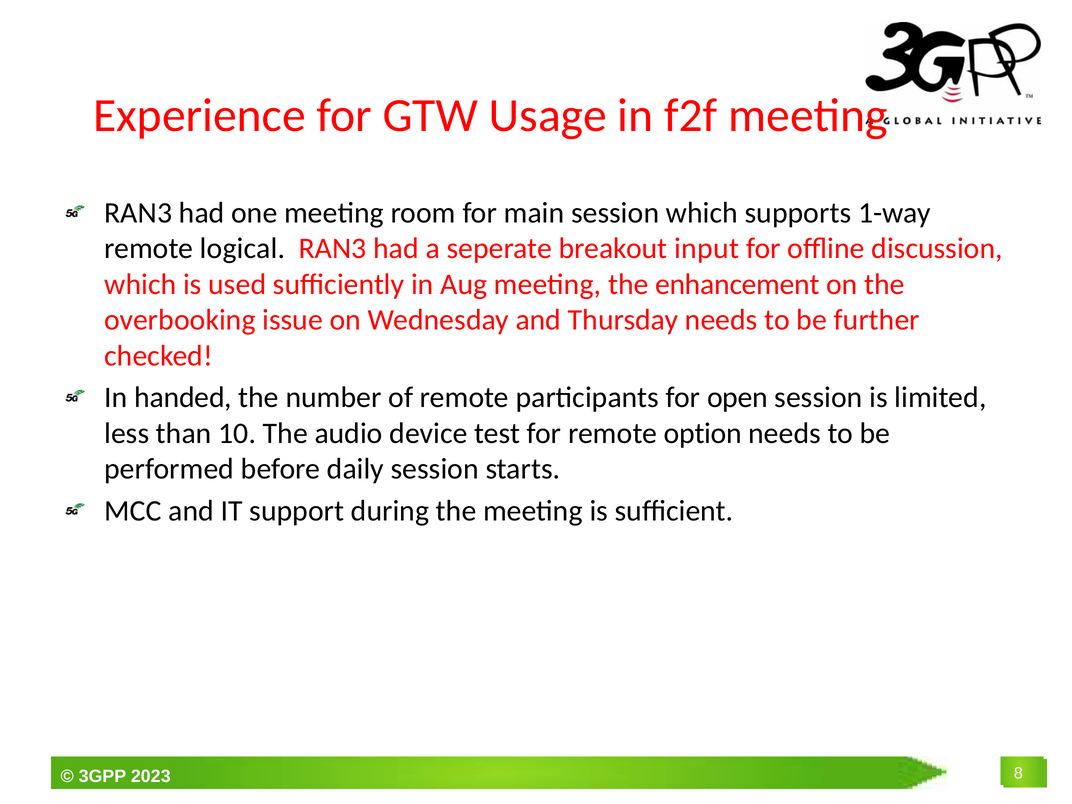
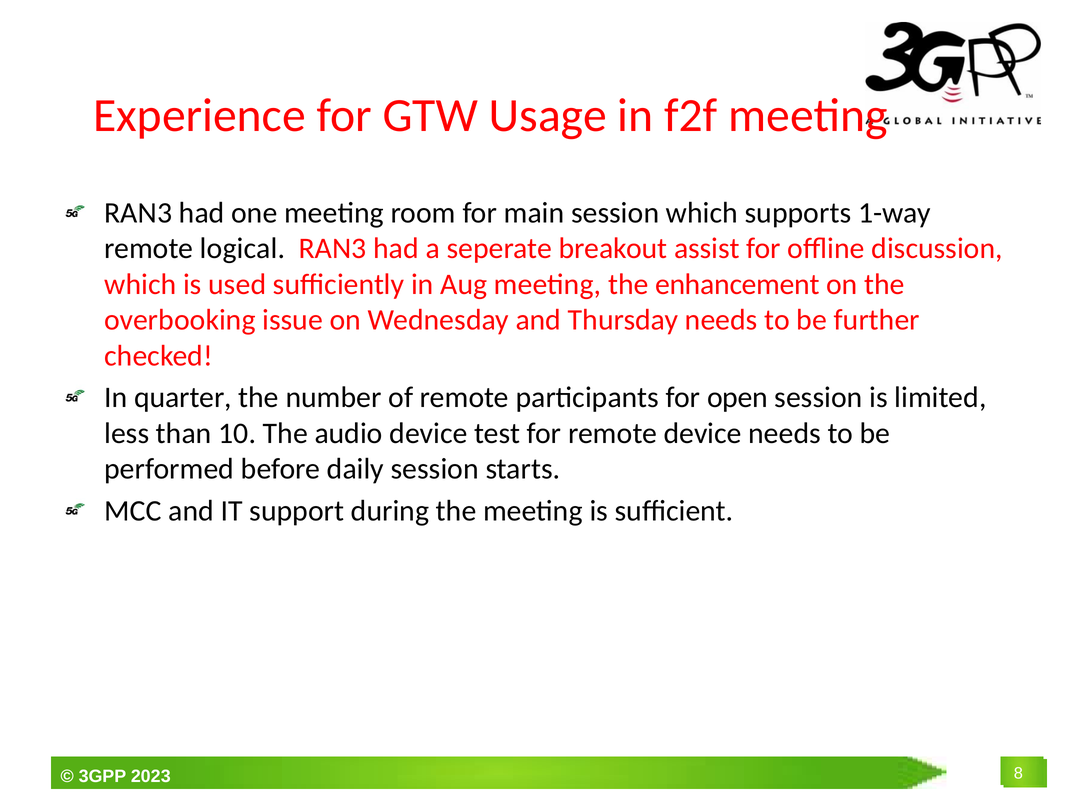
input: input -> assist
handed: handed -> quarter
remote option: option -> device
